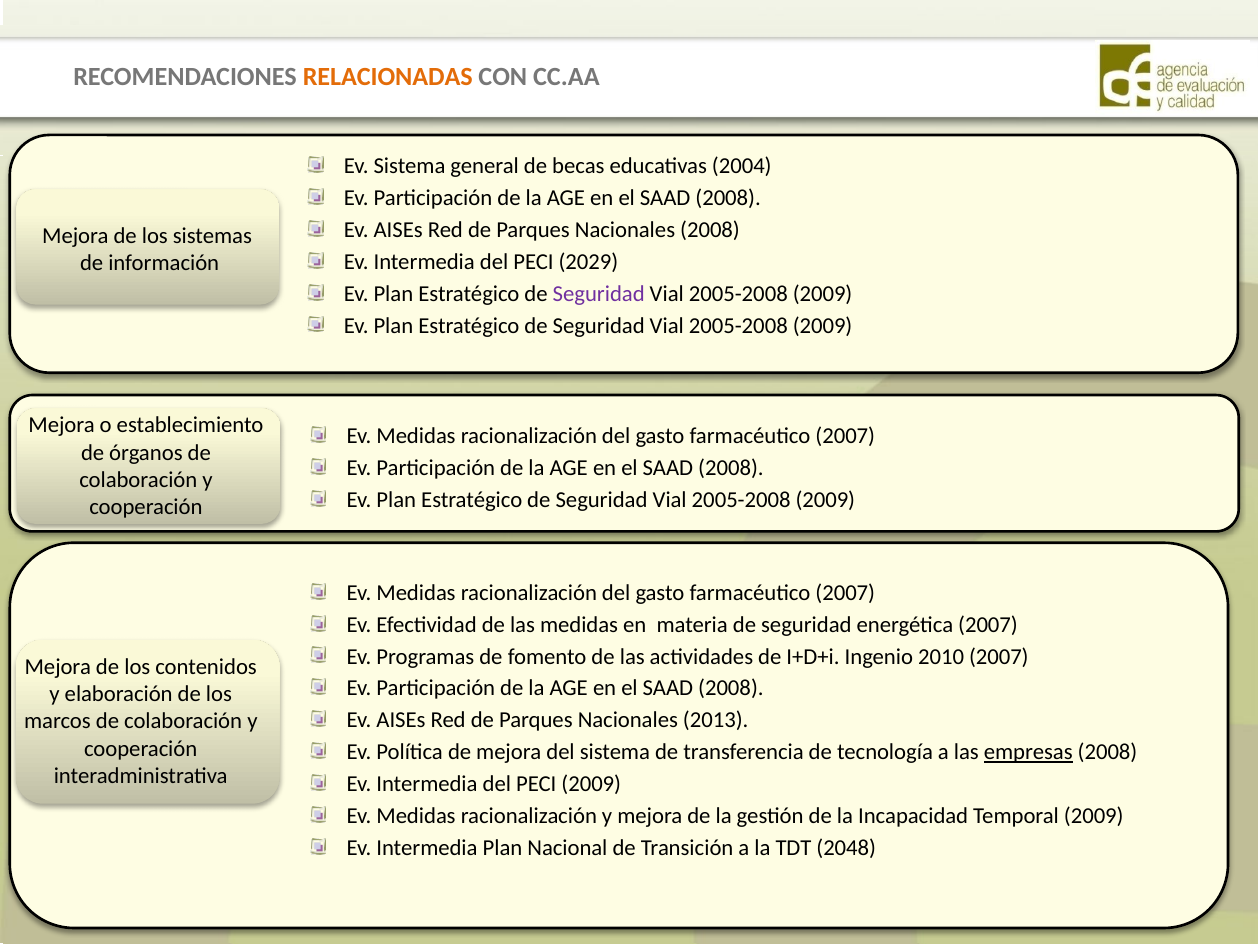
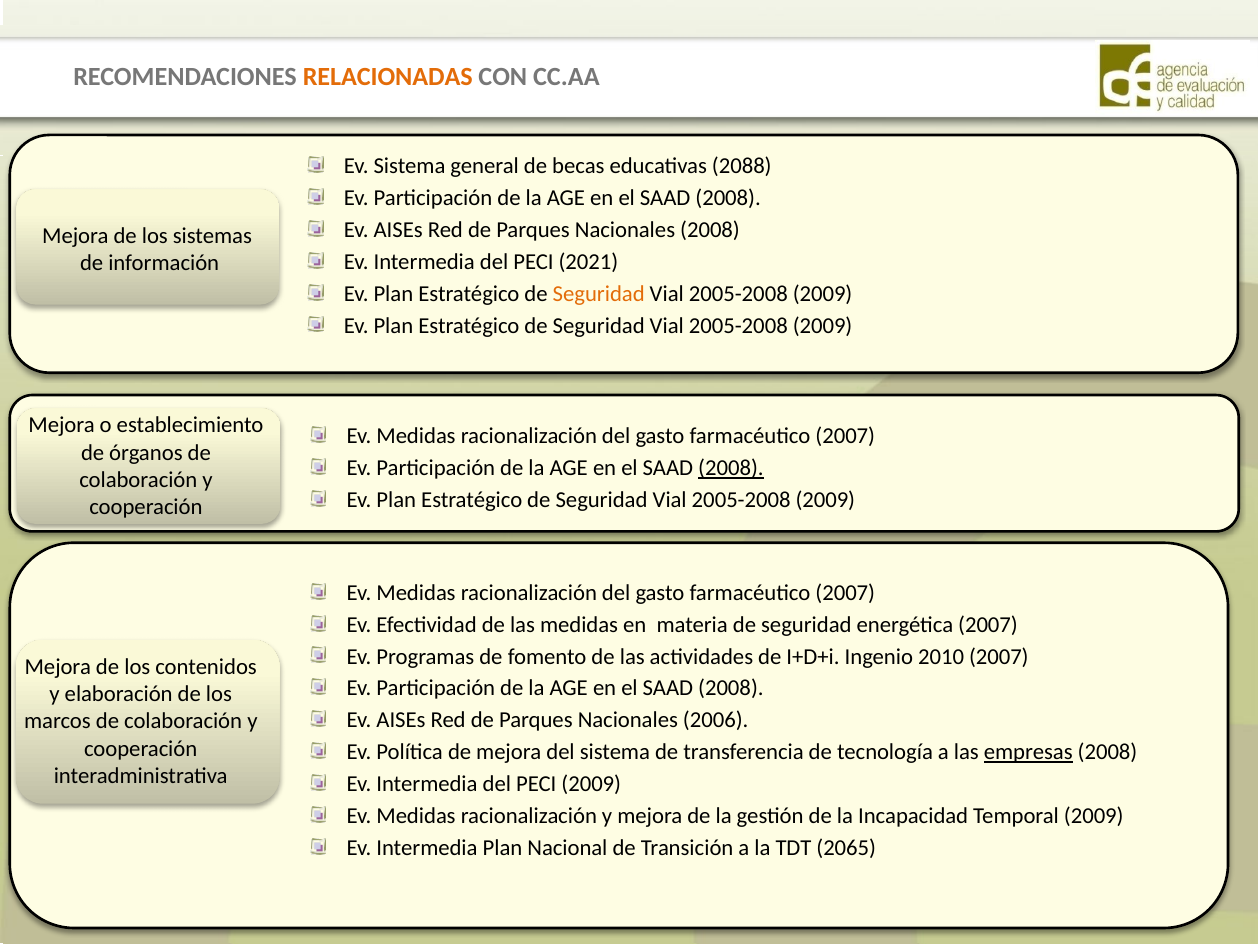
2004: 2004 -> 2088
2029: 2029 -> 2021
Seguridad at (599, 294) colour: purple -> orange
2008 at (731, 468) underline: none -> present
2013: 2013 -> 2006
2048: 2048 -> 2065
